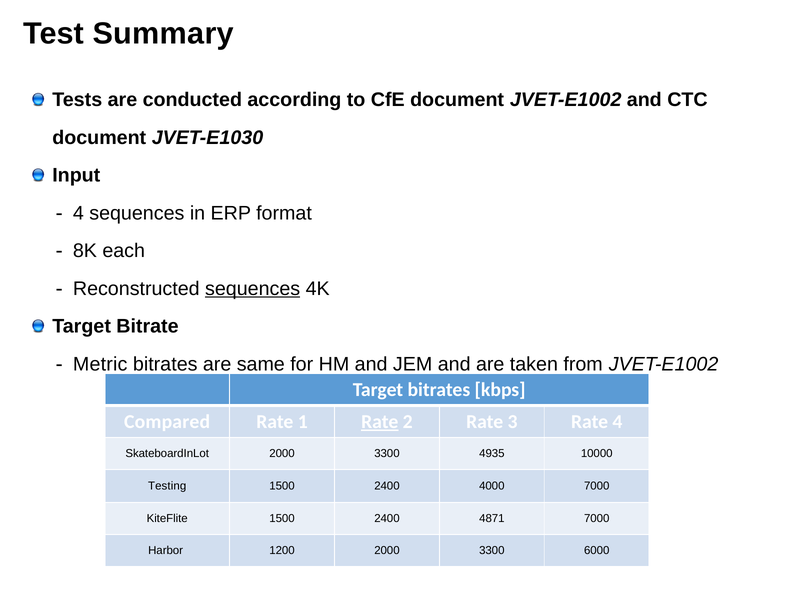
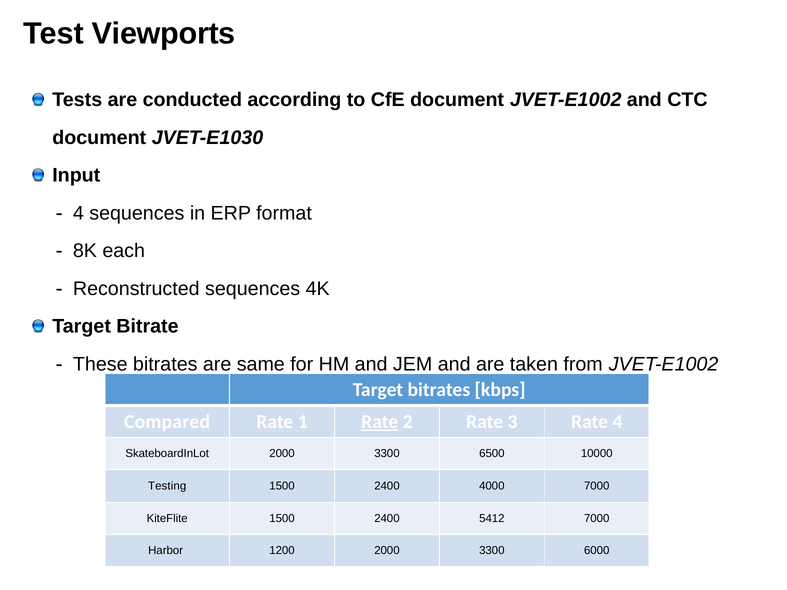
Summary: Summary -> Viewports
sequences at (253, 289) underline: present -> none
Metric: Metric -> These
4935: 4935 -> 6500
4871: 4871 -> 5412
